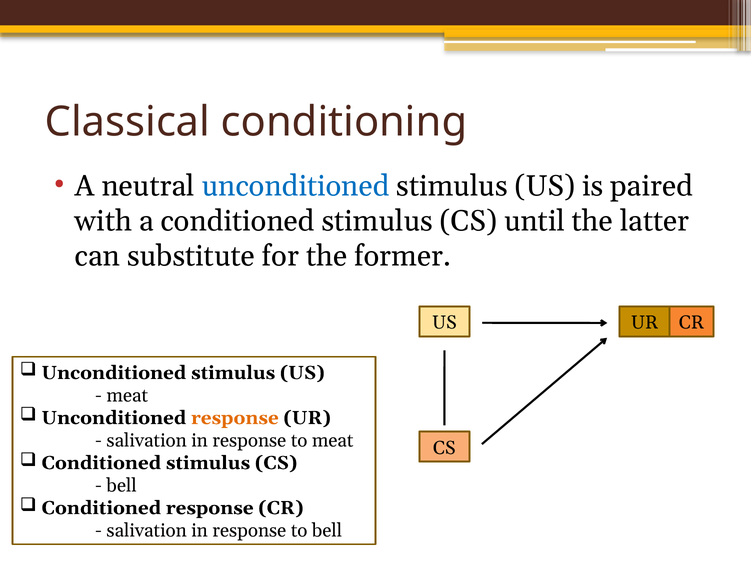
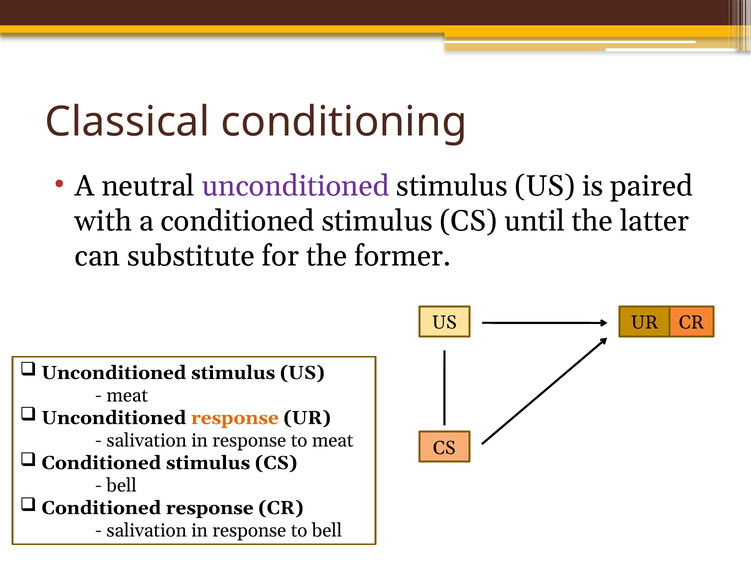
unconditioned at (296, 186) colour: blue -> purple
